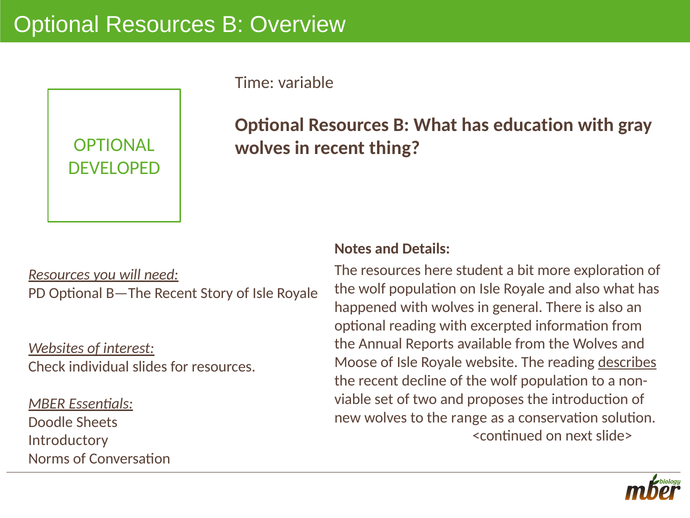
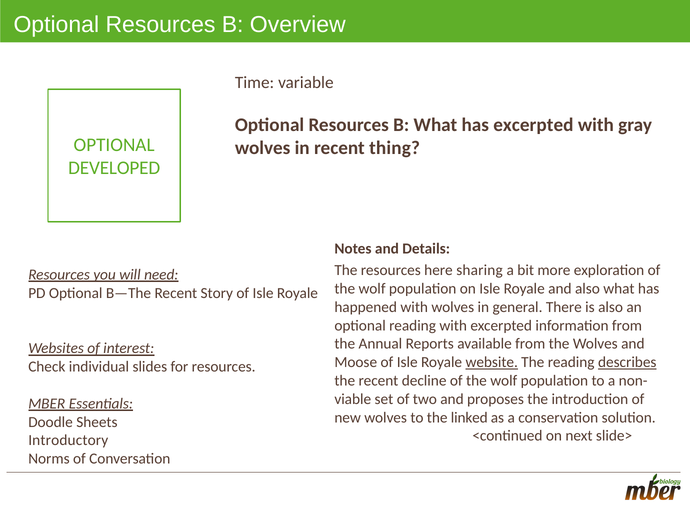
has education: education -> excerpted
student: student -> sharing
website underline: none -> present
range: range -> linked
